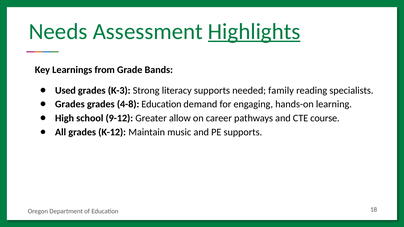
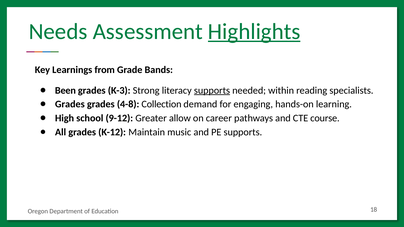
Used: Used -> Been
supports at (212, 90) underline: none -> present
family: family -> within
4-8 Education: Education -> Collection
